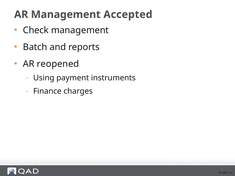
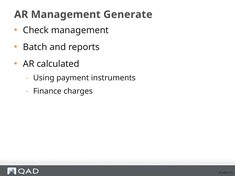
Accepted: Accepted -> Generate
reopened: reopened -> calculated
